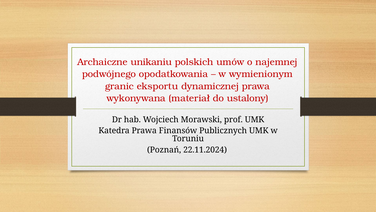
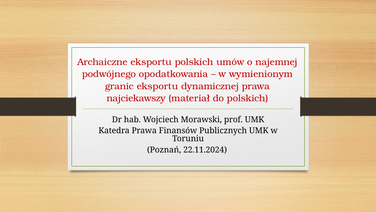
Archaiczne unikaniu: unikaniu -> eksportu
wykonywana: wykonywana -> najciekawszy
do ustalony: ustalony -> polskich
